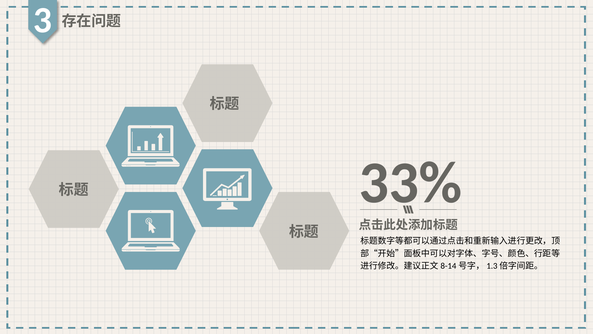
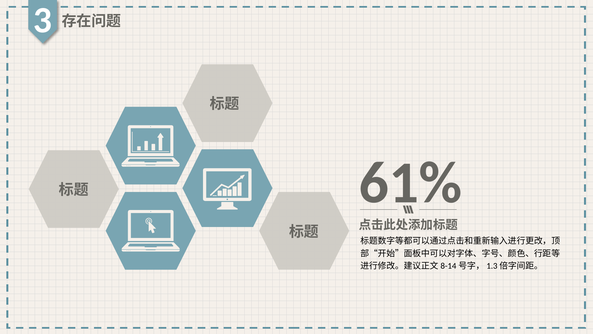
33%: 33% -> 61%
